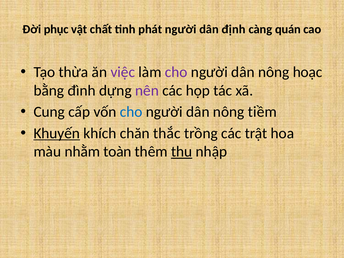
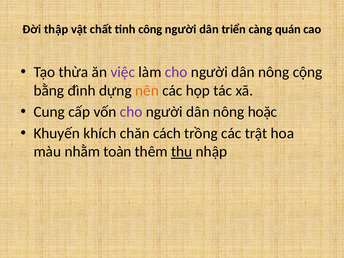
phục: phục -> thập
phát: phát -> công
định: định -> triển
hoạc: hoạc -> cộng
nên colour: purple -> orange
cho at (131, 112) colour: blue -> purple
tiềm: tiềm -> hoặc
Khuyến underline: present -> none
thắc: thắc -> cách
